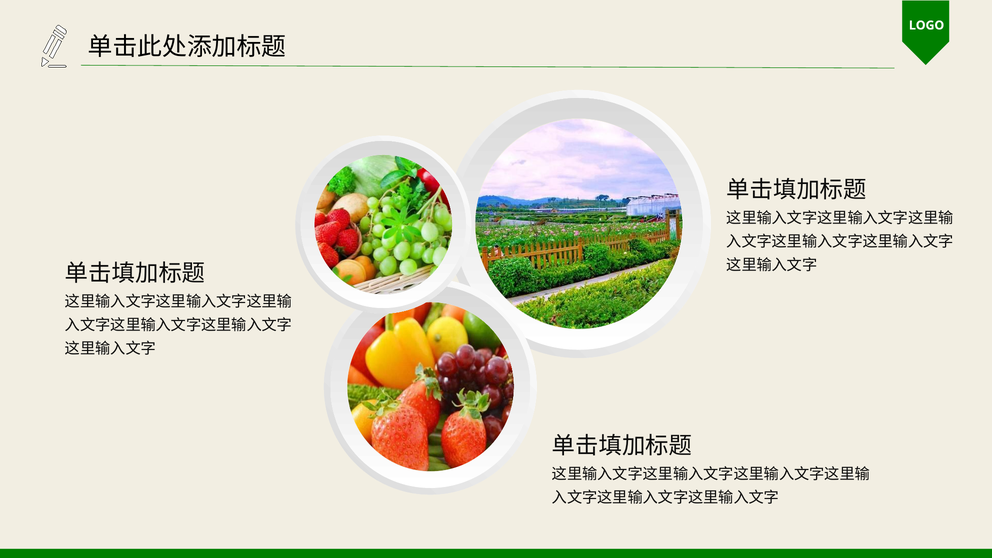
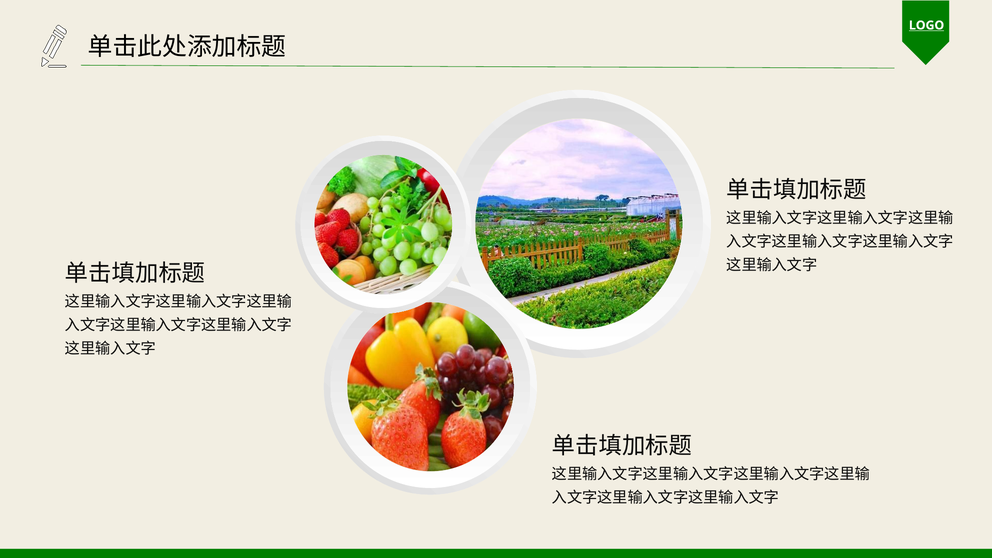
LOGO underline: none -> present
